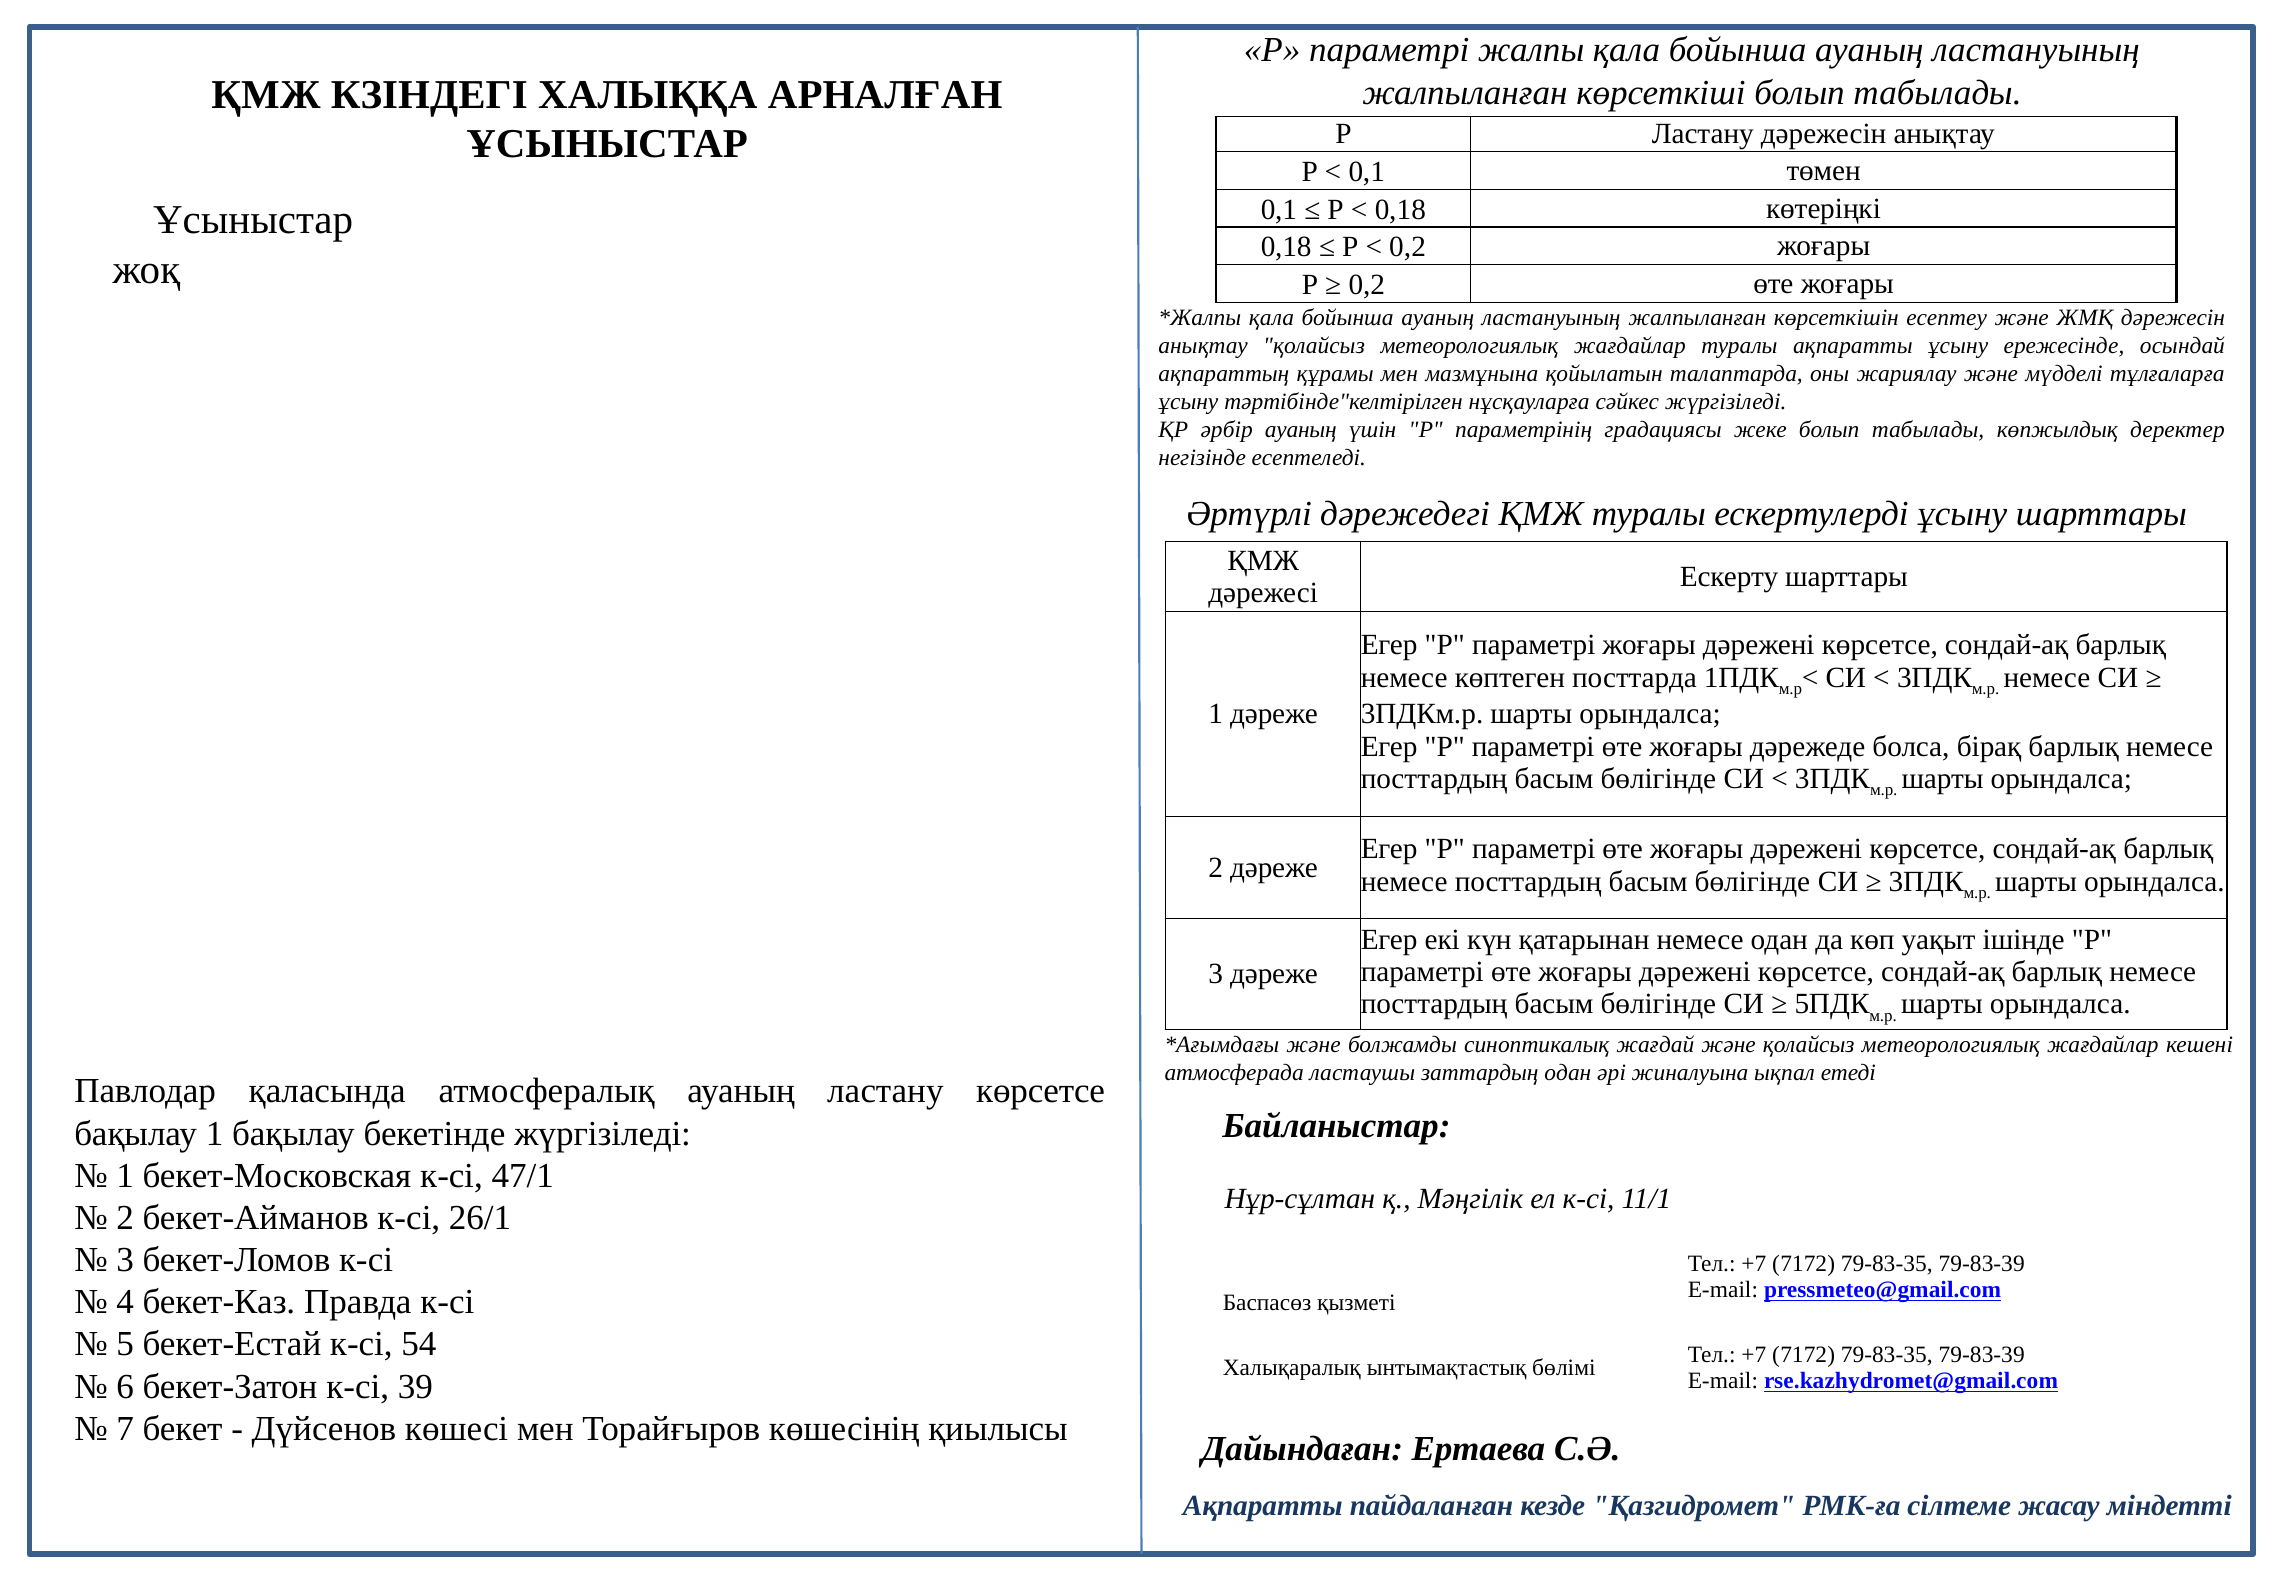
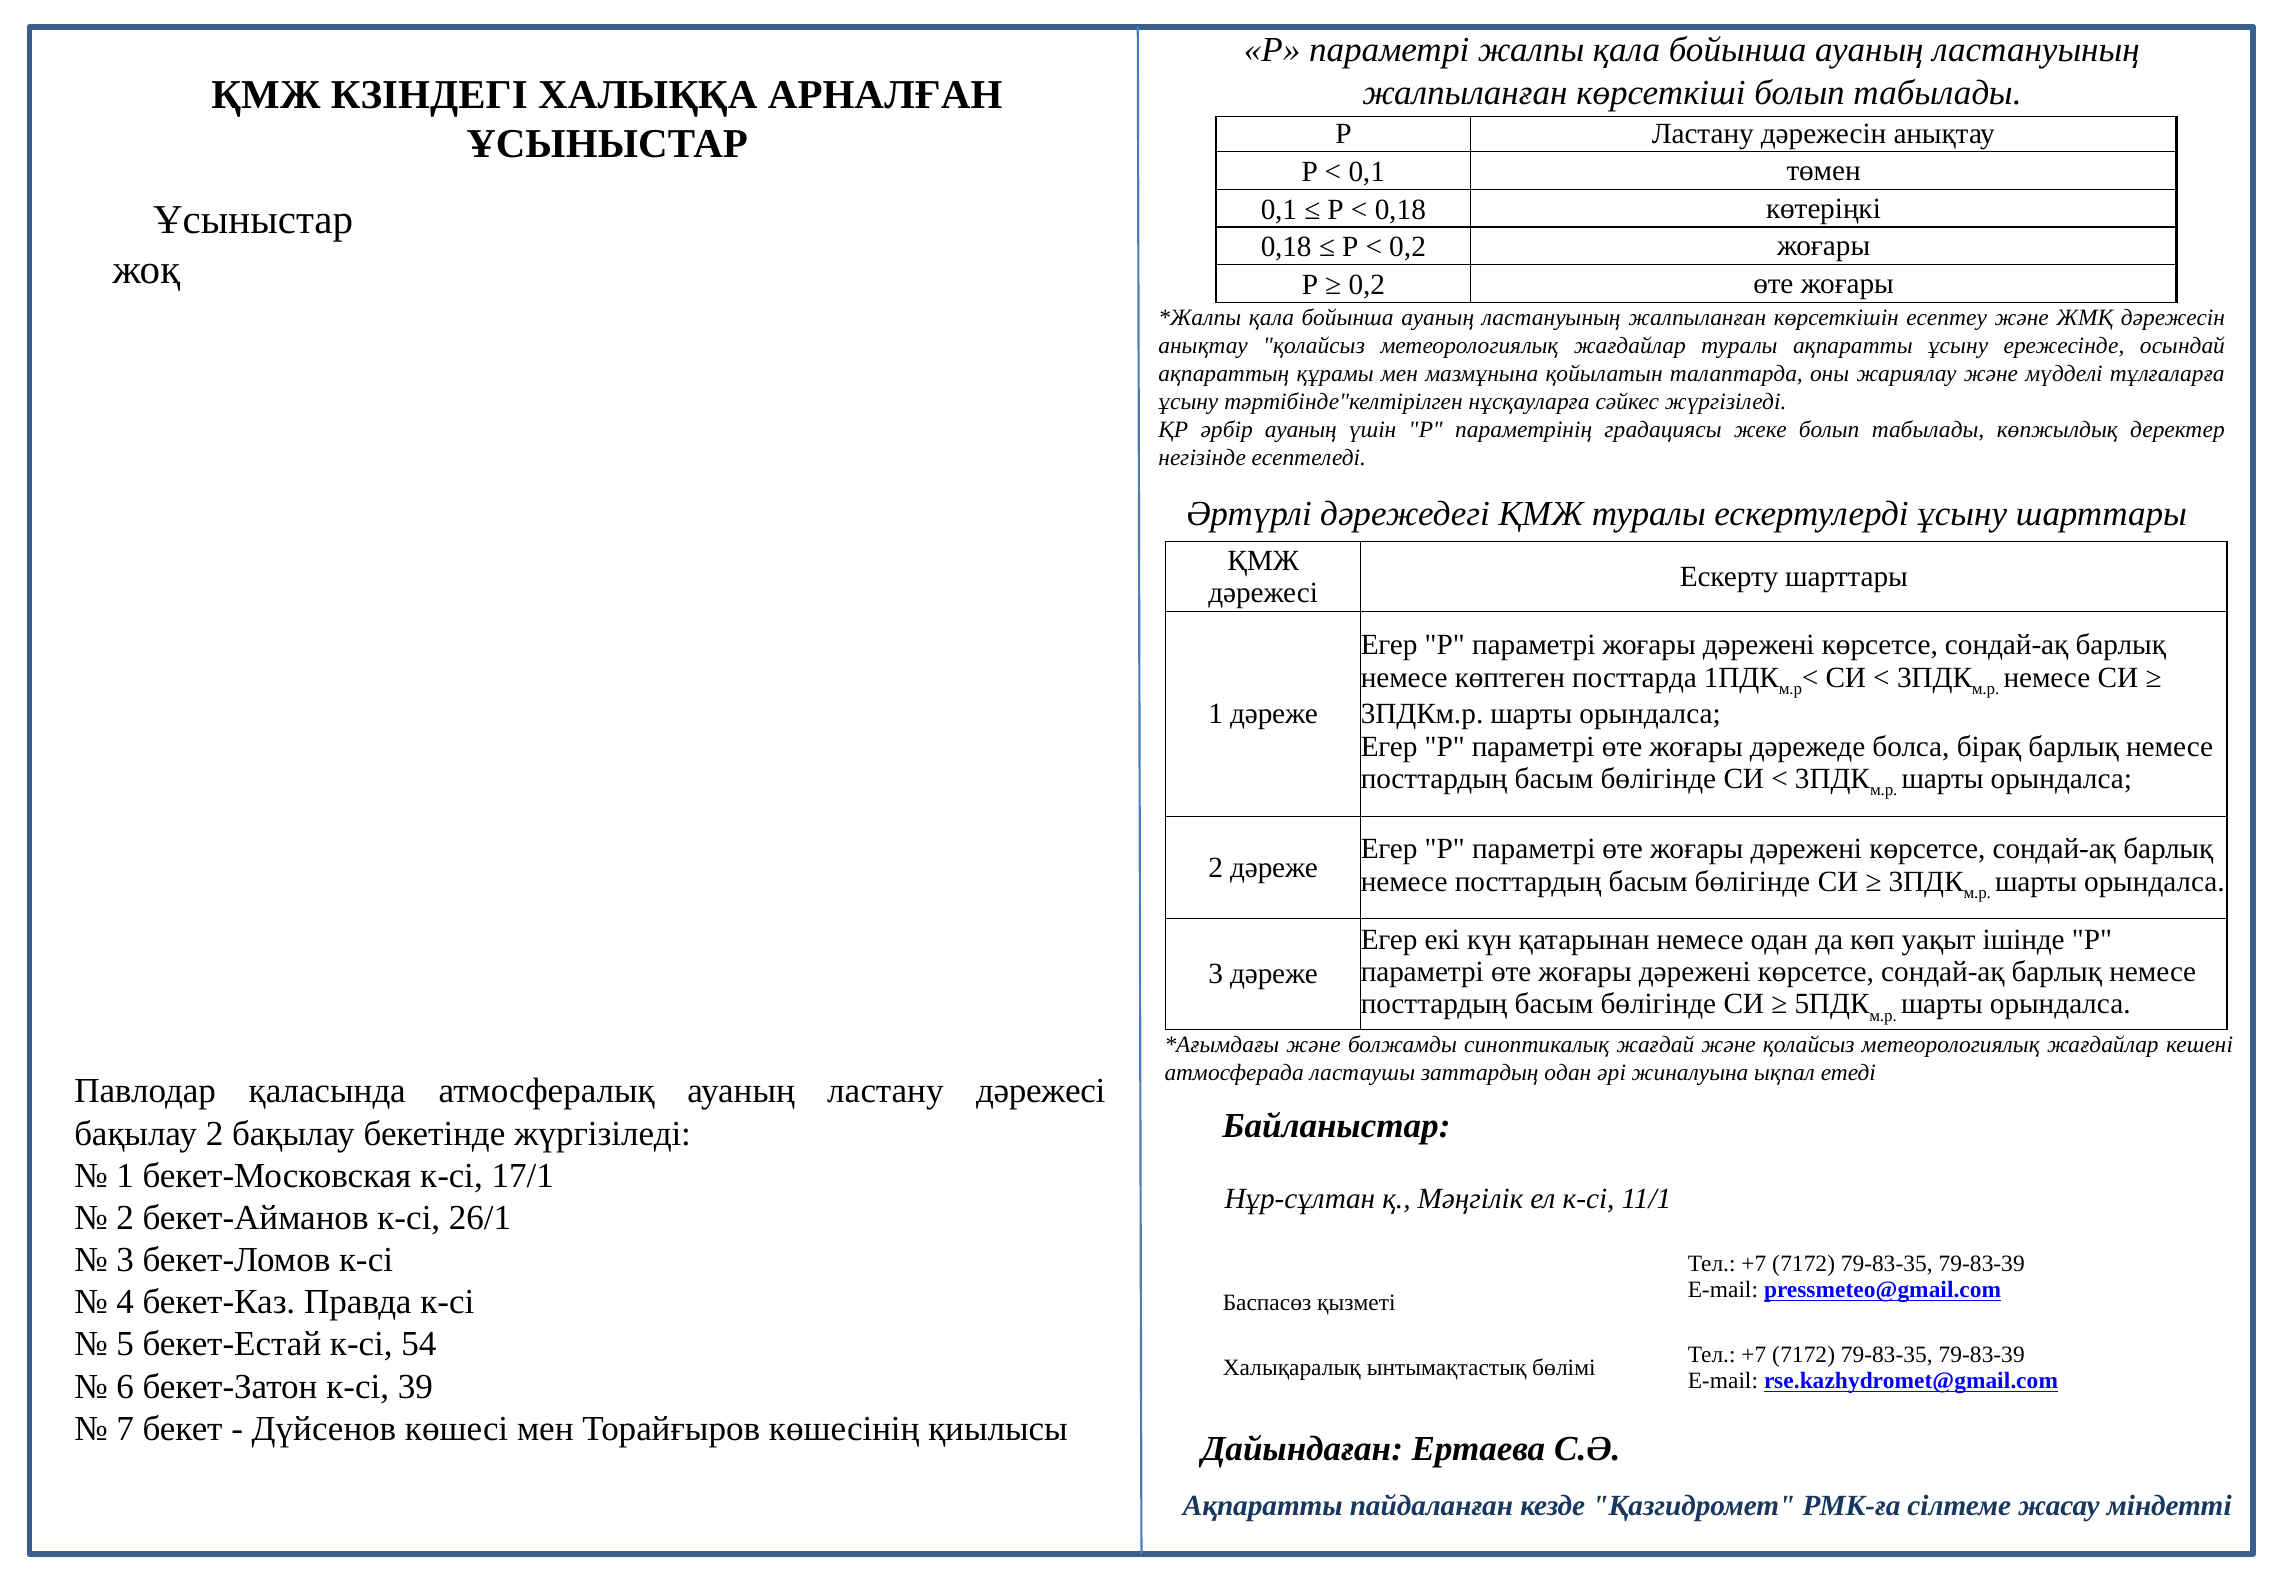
ластану көрсетсе: көрсетсе -> дәрежесі
бақылау 1: 1 -> 2
47/1: 47/1 -> 17/1
